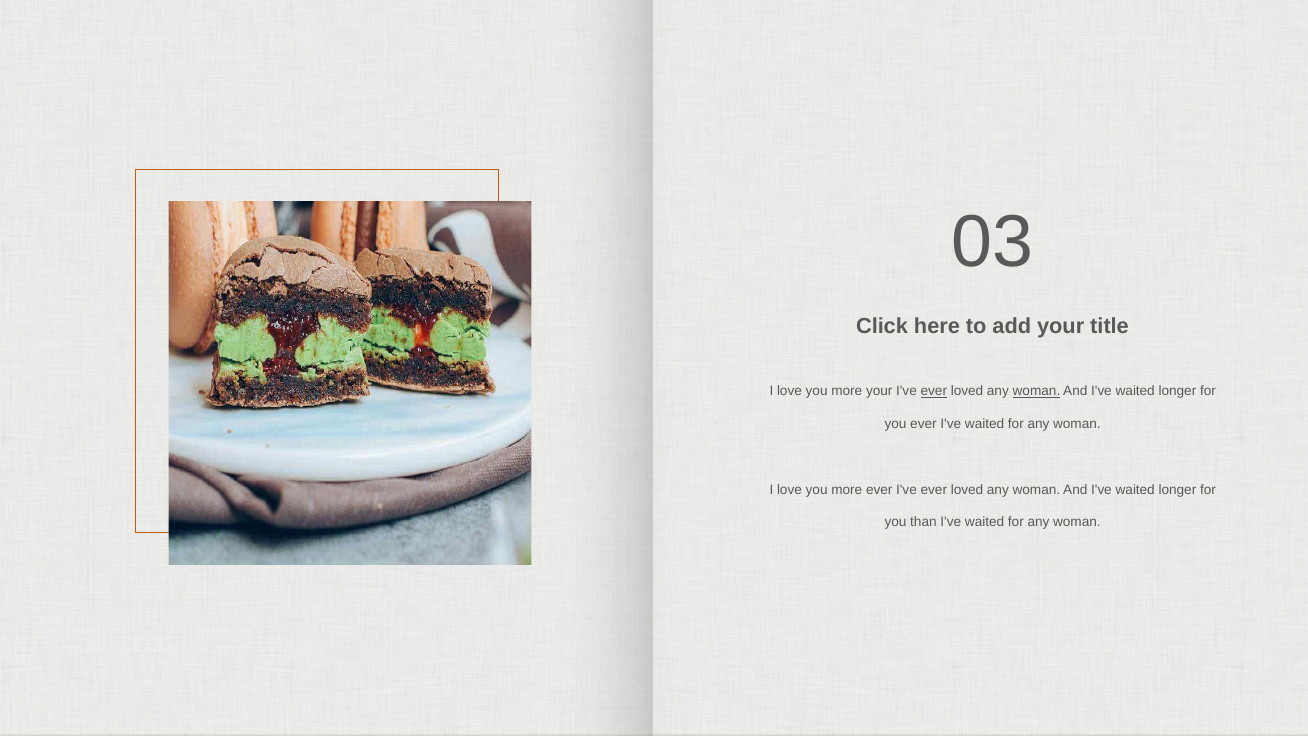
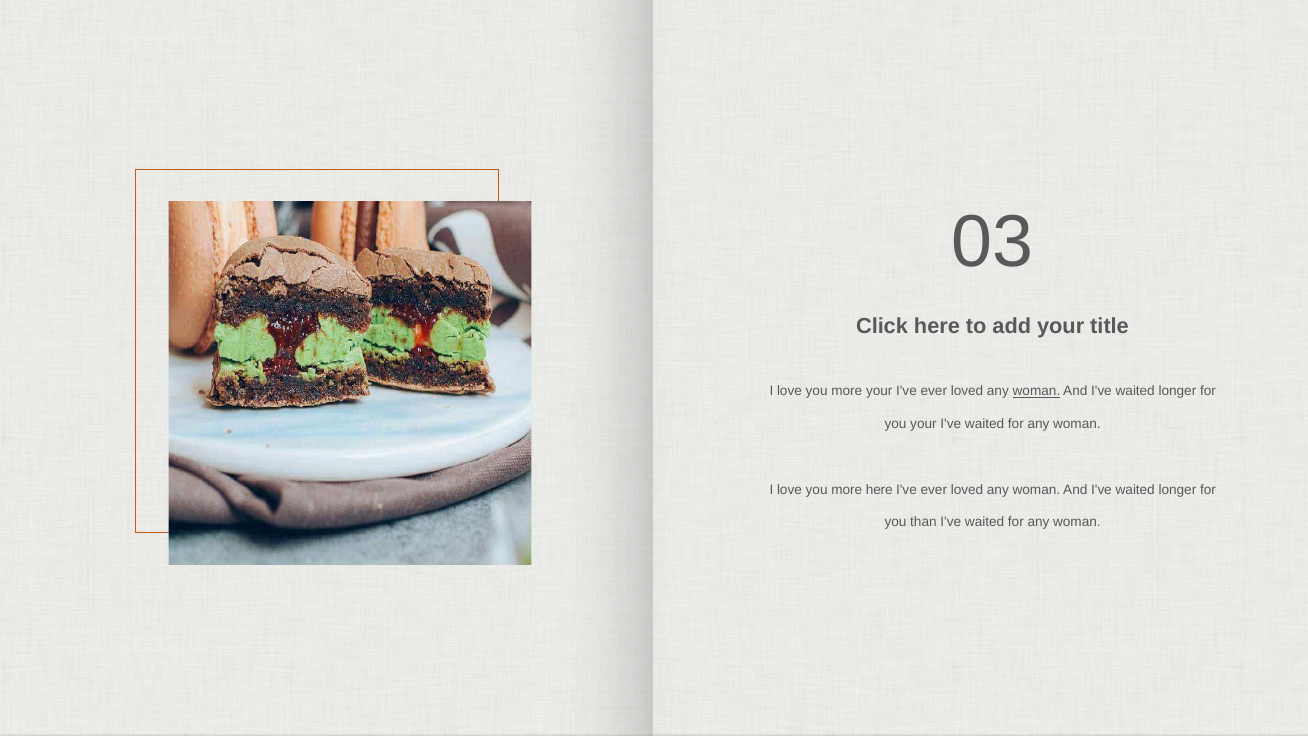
ever at (934, 391) underline: present -> none
you ever: ever -> your
more ever: ever -> here
